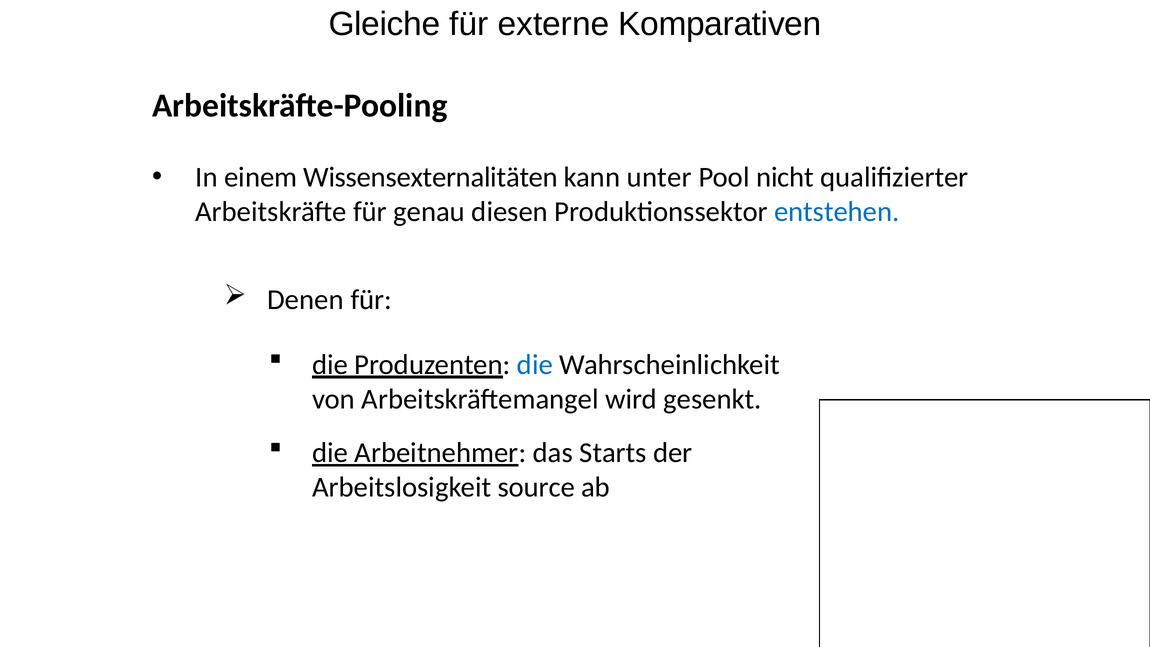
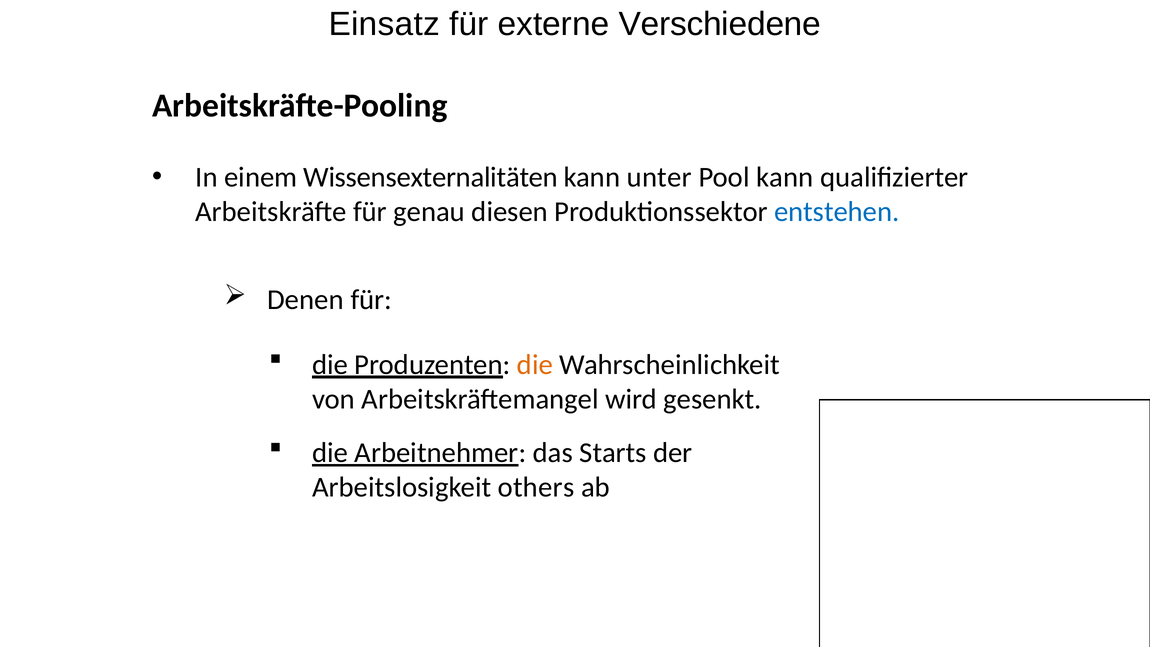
Gleiche: Gleiche -> Einsatz
Komparativen: Komparativen -> Verschiedene
Pool nicht: nicht -> kann
die at (535, 365) colour: blue -> orange
source: source -> others
